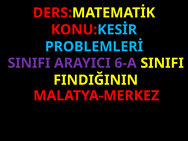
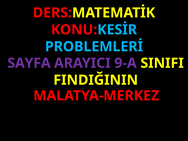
SINIFI at (29, 63): SINIFI -> SAYFA
6-A: 6-A -> 9-A
